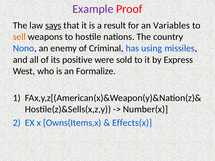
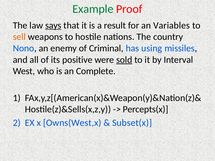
Example colour: purple -> green
sold underline: none -> present
Express: Express -> Interval
Formalize: Formalize -> Complete
Number(x: Number(x -> Percepts(x
Owns(Items,x: Owns(Items,x -> Owns(West,x
Effects(x: Effects(x -> Subset(x
